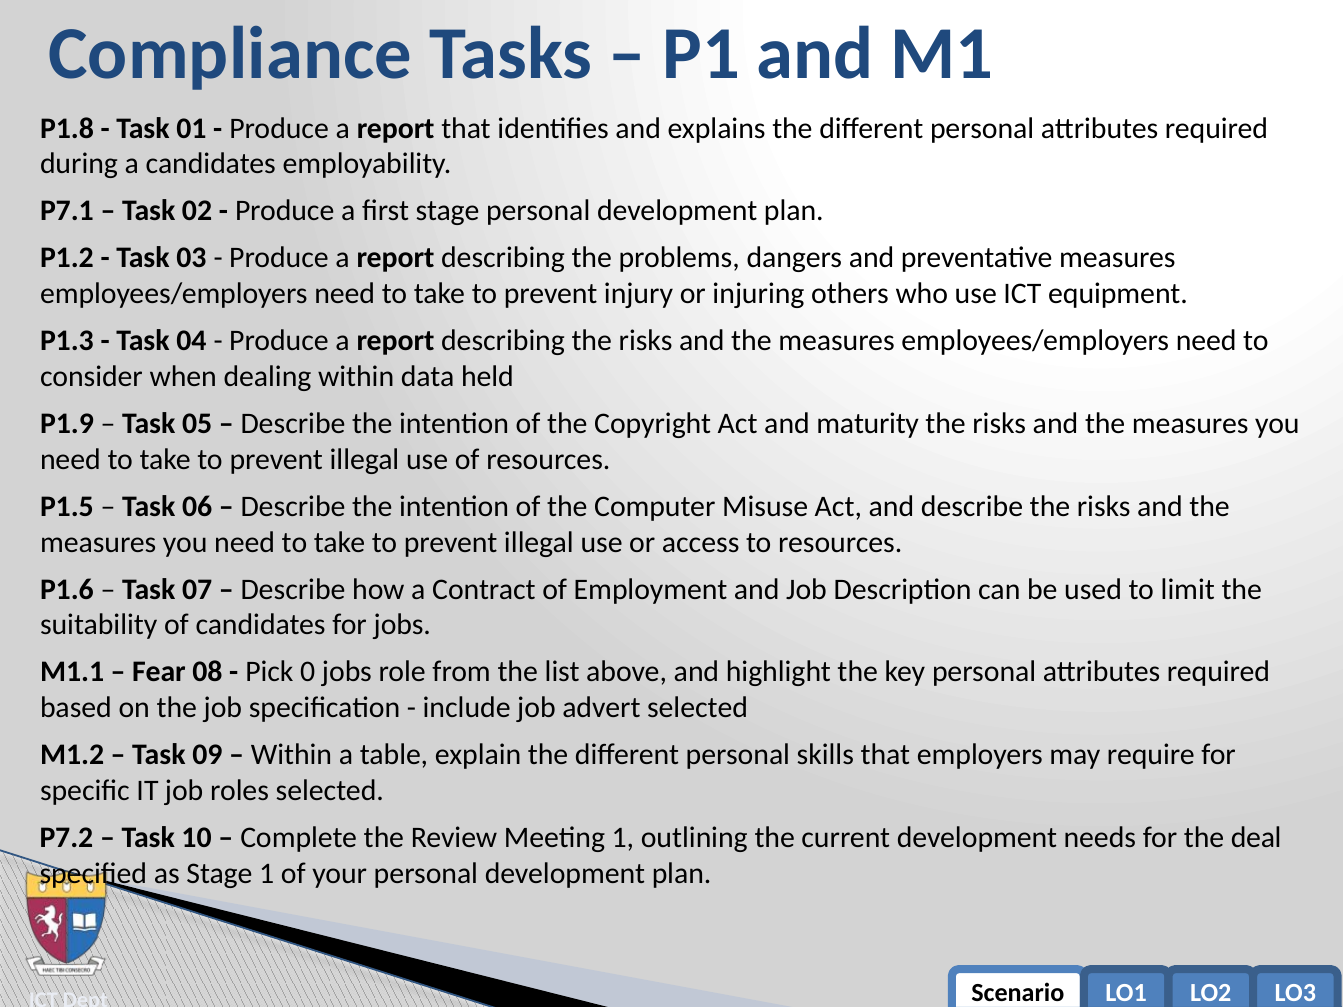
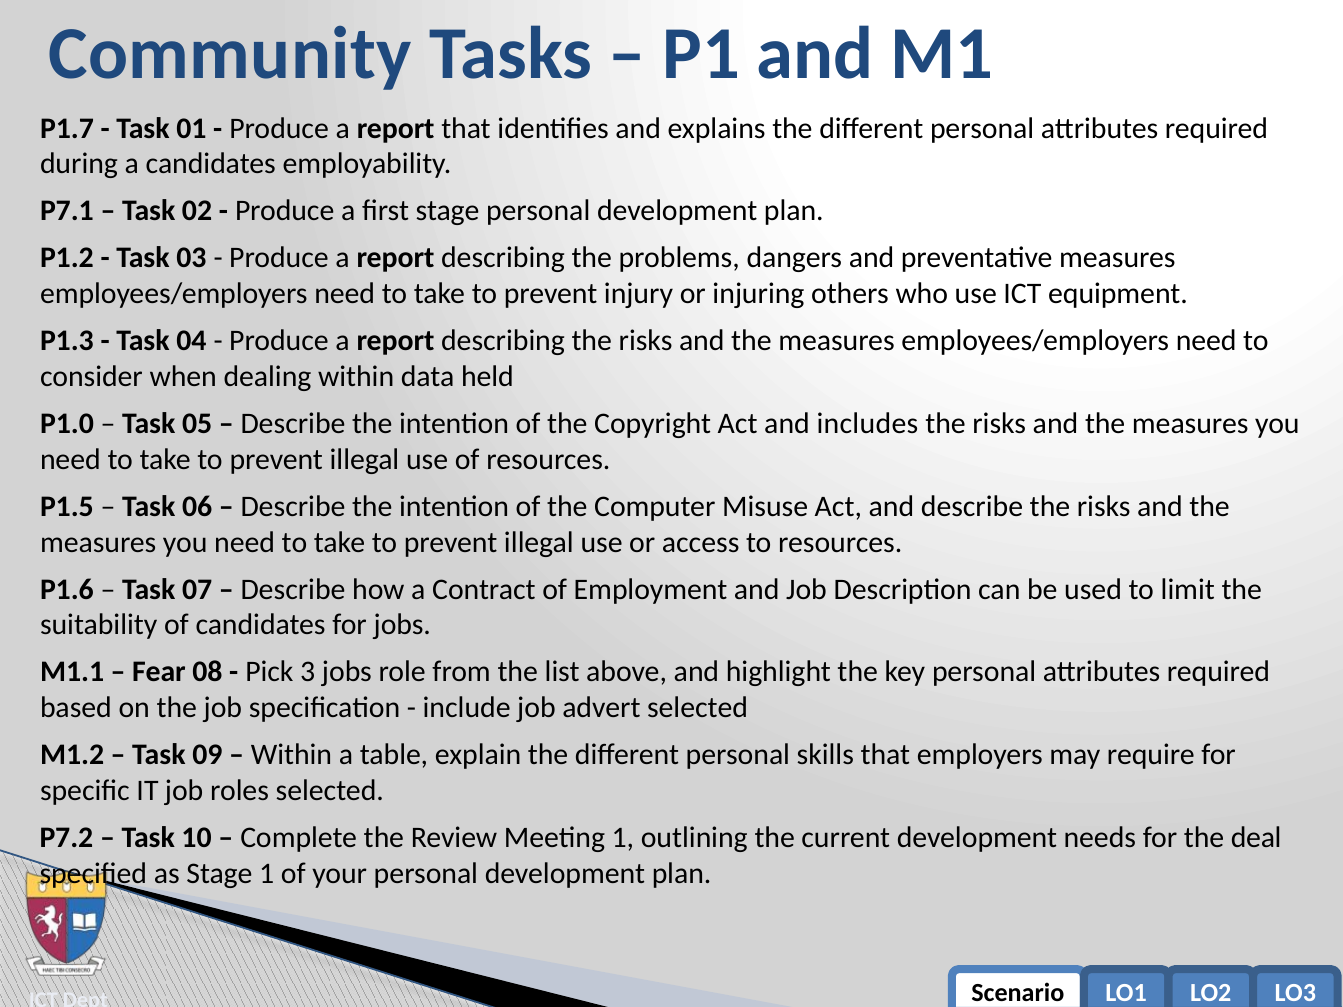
Compliance: Compliance -> Community
P1.8: P1.8 -> P1.7
P1.9: P1.9 -> P1.0
maturity: maturity -> includes
0: 0 -> 3
